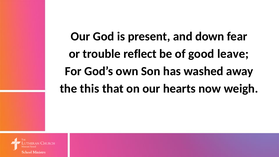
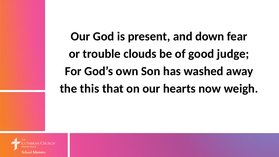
reflect: reflect -> clouds
leave: leave -> judge
